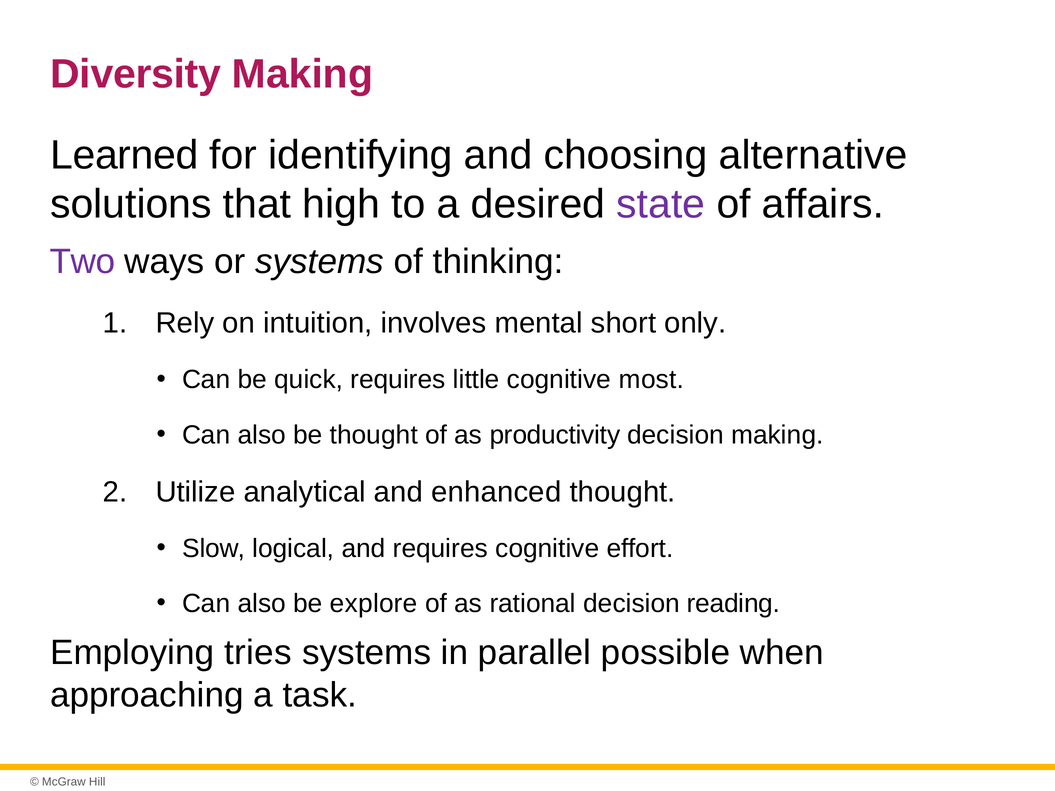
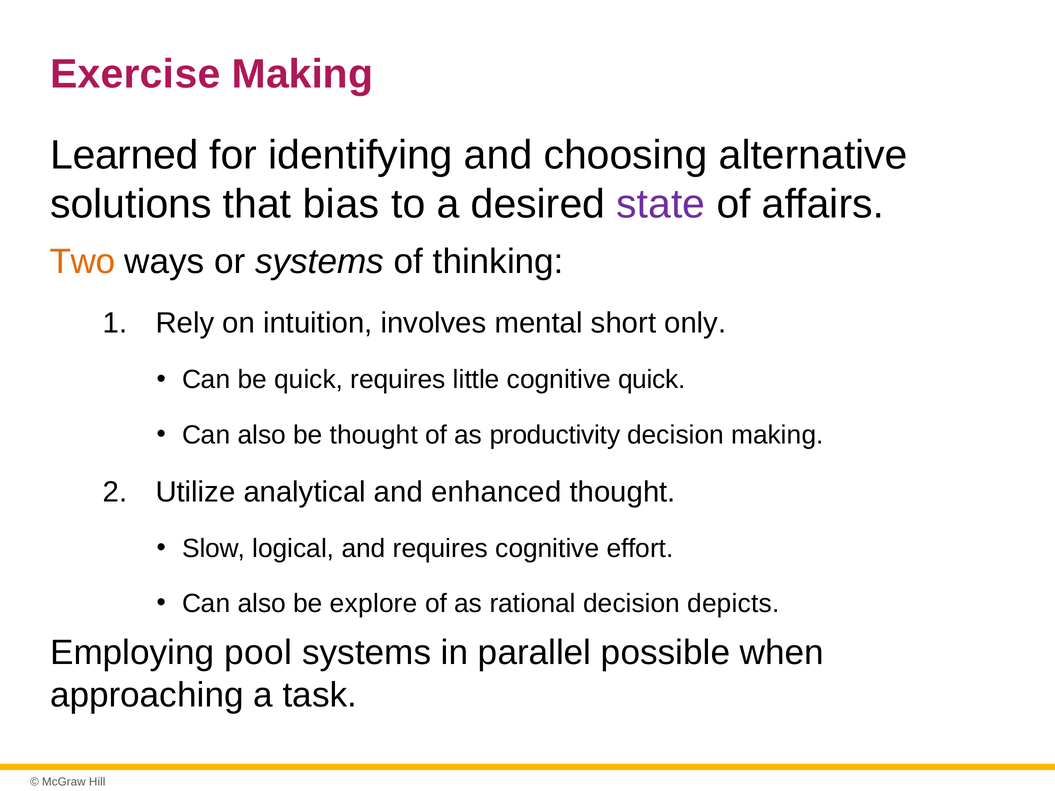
Diversity: Diversity -> Exercise
high: high -> bias
Two colour: purple -> orange
cognitive most: most -> quick
reading: reading -> depicts
tries: tries -> pool
